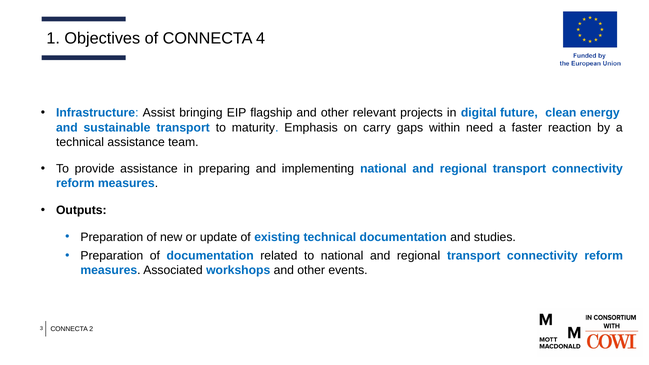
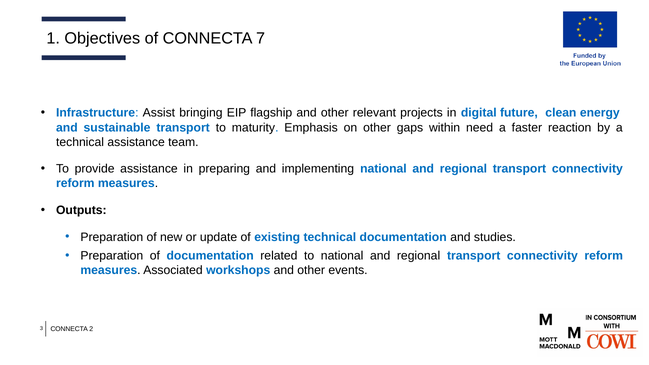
4: 4 -> 7
on carry: carry -> other
